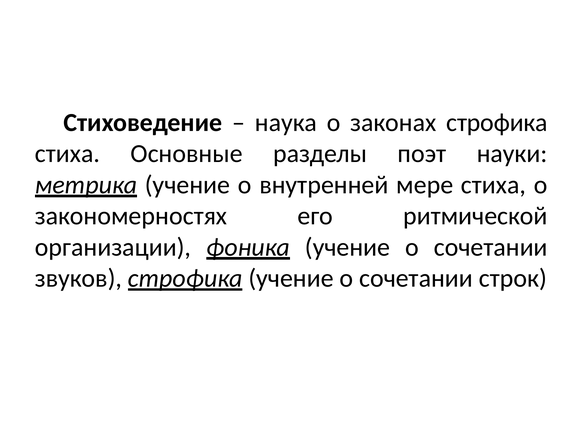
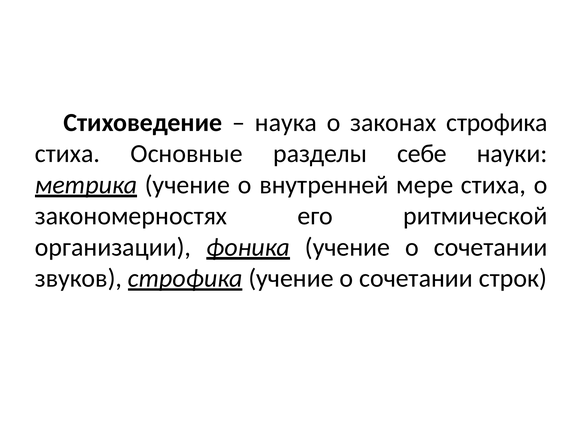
поэт: поэт -> себе
